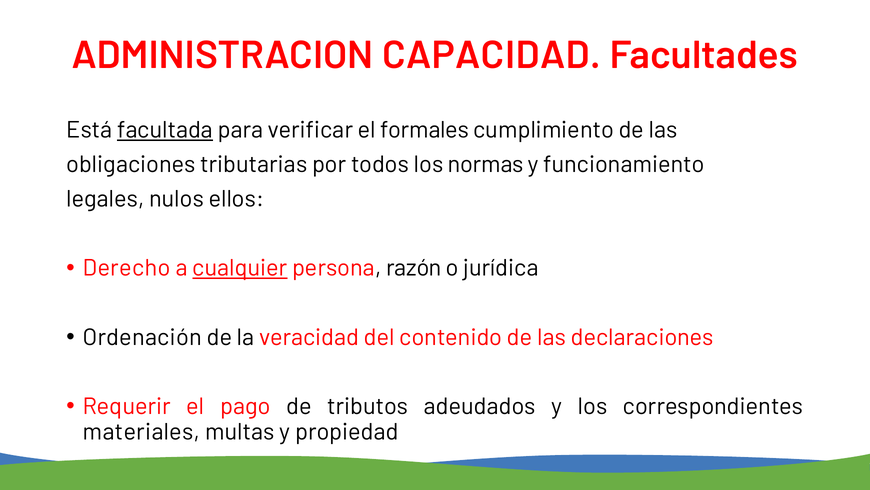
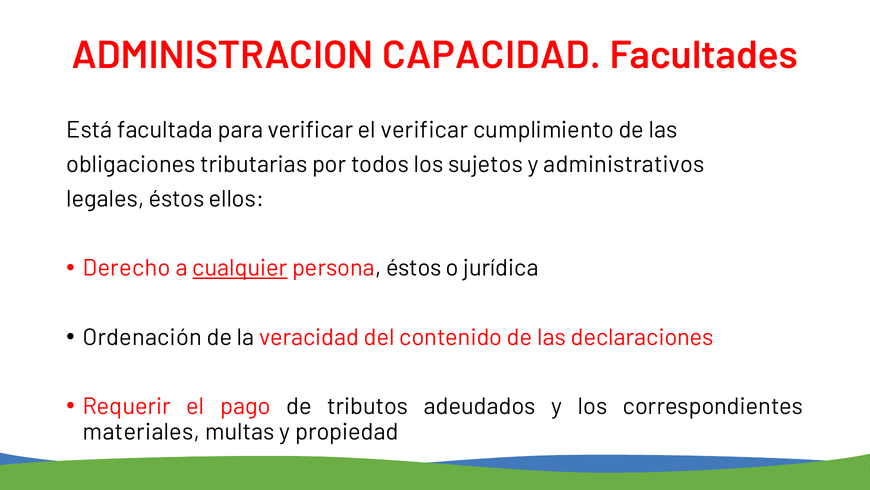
facultada underline: present -> none
el formales: formales -> verificar
normas: normas -> sujetos
funcionamiento: funcionamiento -> administrativos
legales nulos: nulos -> éstos
persona razón: razón -> éstos
